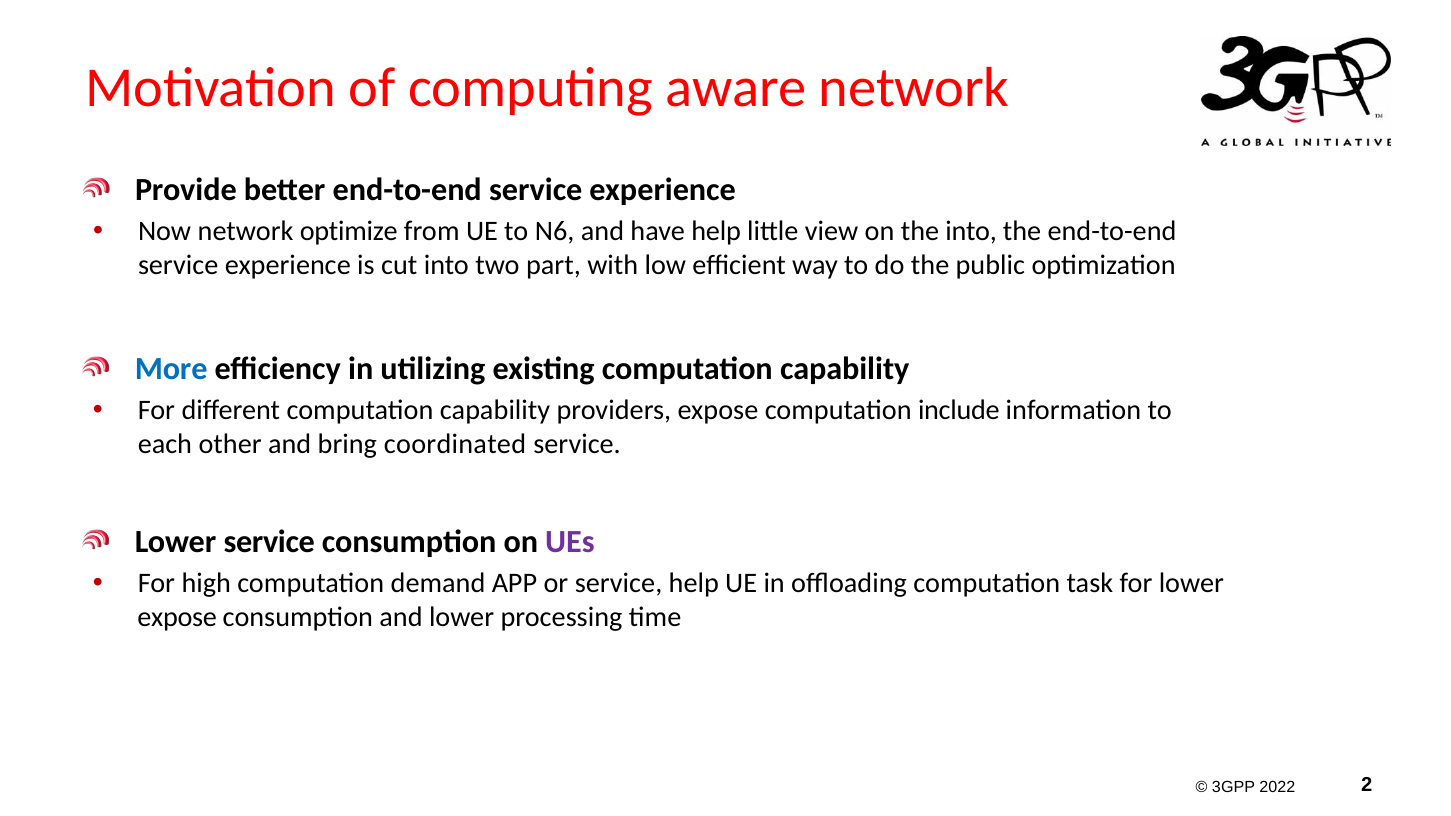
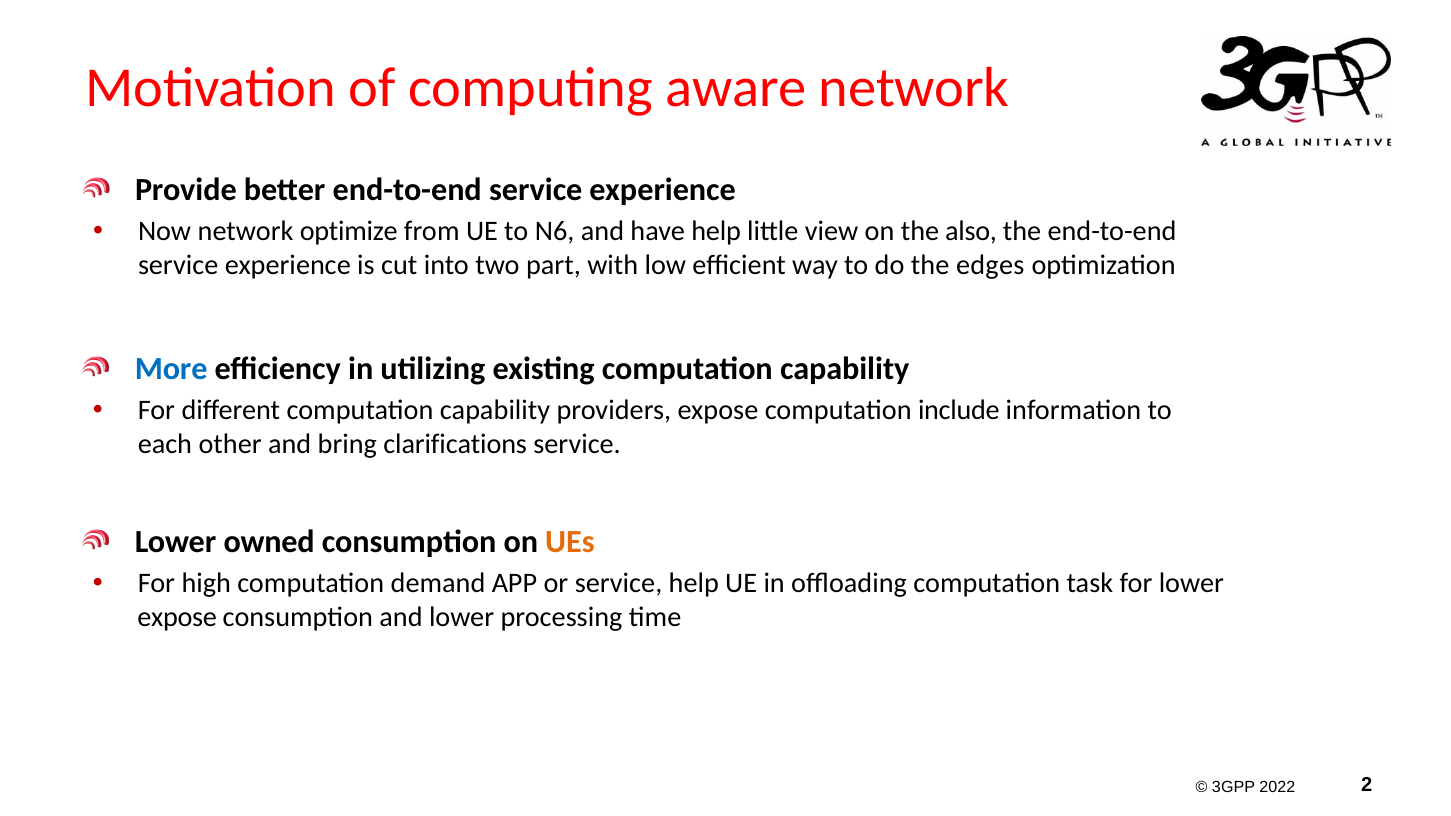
the into: into -> also
public: public -> edges
coordinated: coordinated -> clarifications
Lower service: service -> owned
UEs colour: purple -> orange
